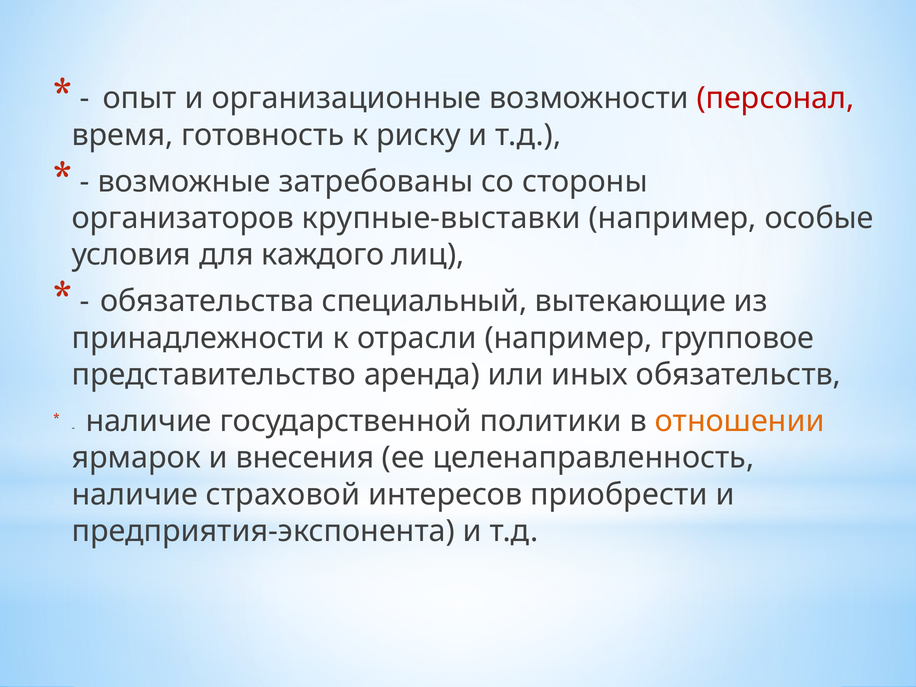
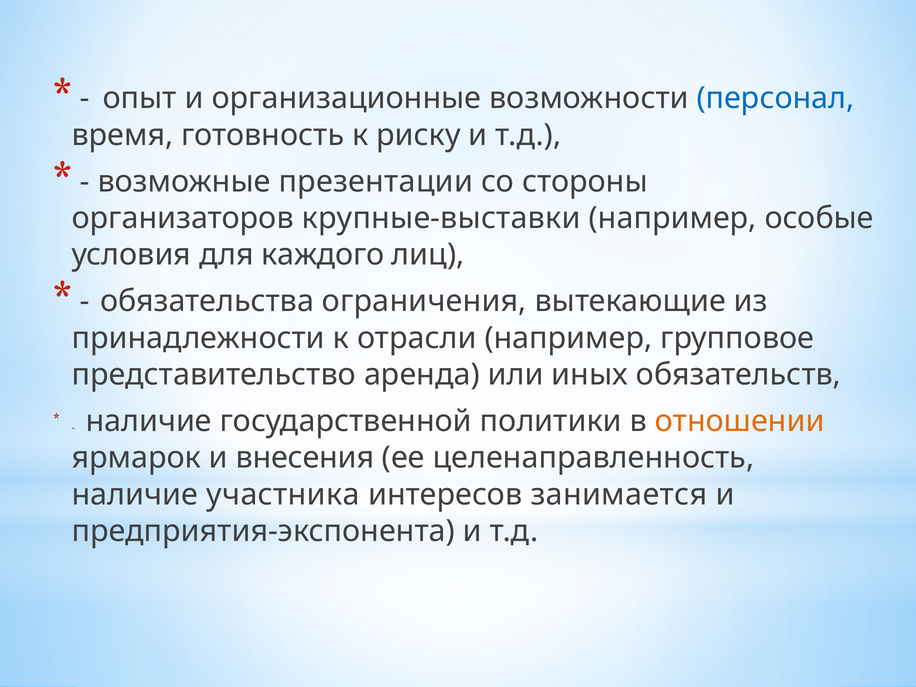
персонал colour: red -> blue
затребованы: затребованы -> презентации
специальный: специальный -> ограничения
страховой: страховой -> участника
приобрести: приобрести -> занимается
